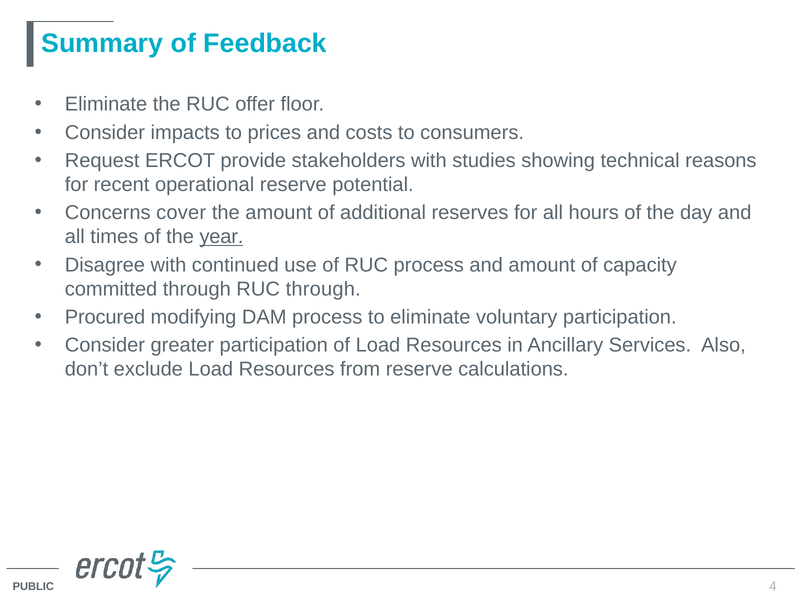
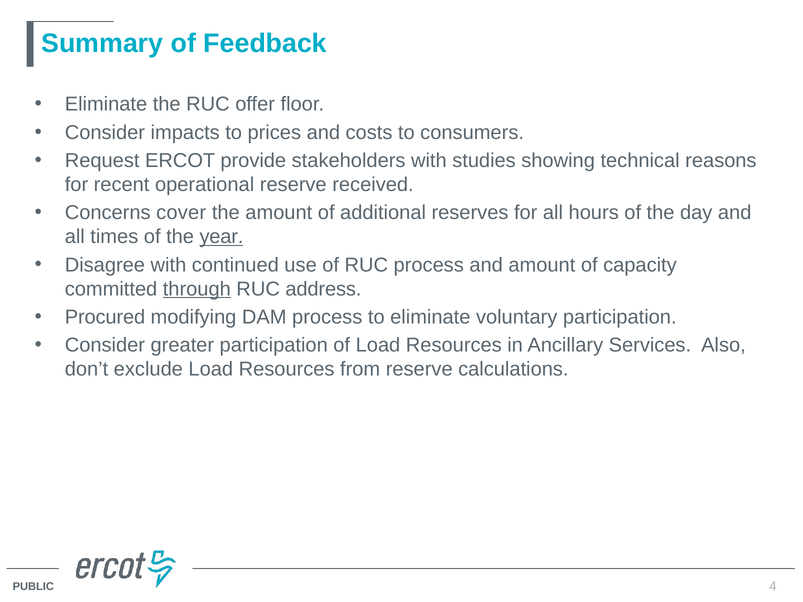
potential: potential -> received
through at (197, 289) underline: none -> present
RUC through: through -> address
